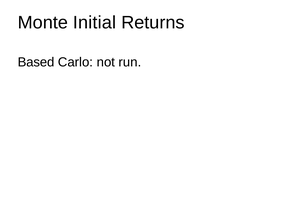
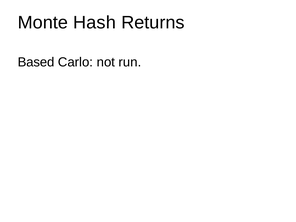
Initial: Initial -> Hash
